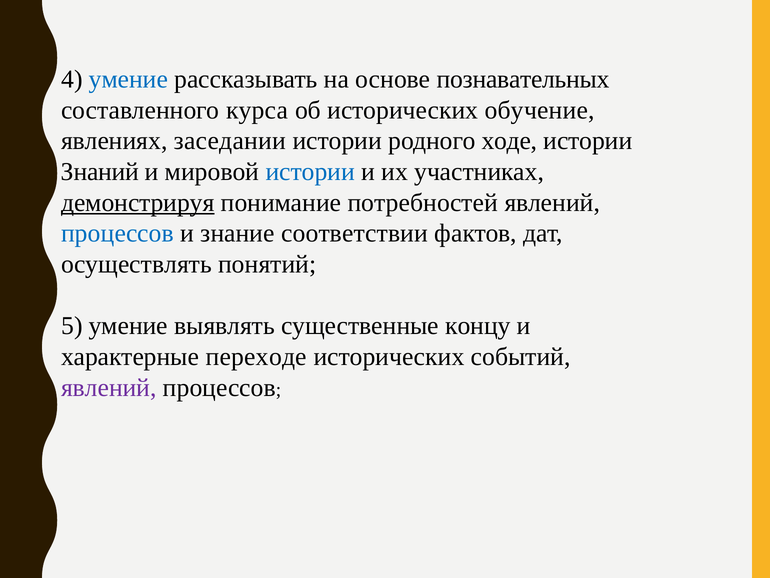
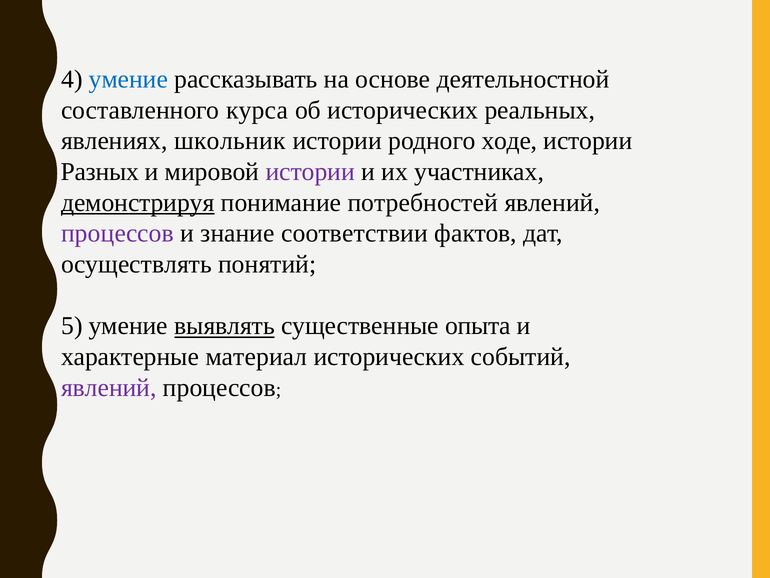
познавательных: познавательных -> деятельностной
обучение: обучение -> реальных
заседании: заседании -> школьник
Знаний: Знаний -> Разных
истории at (310, 172) colour: blue -> purple
процессов at (118, 233) colour: blue -> purple
выявлять underline: none -> present
концу: концу -> опыта
переходе: переходе -> материал
